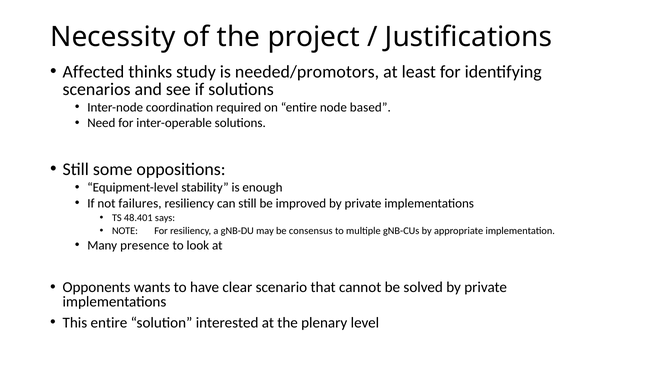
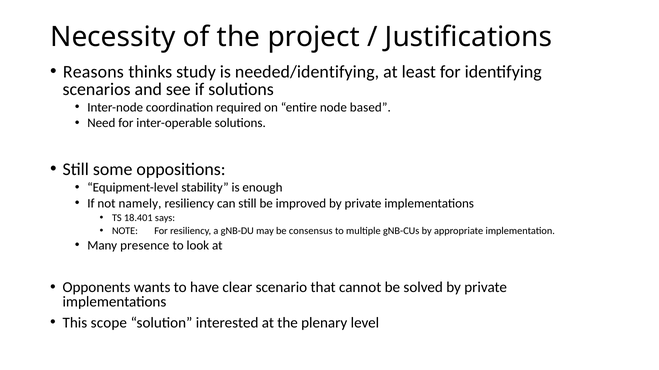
Affected: Affected -> Reasons
needed/promotors: needed/promotors -> needed/identifying
failures: failures -> namely
48.401: 48.401 -> 18.401
This entire: entire -> scope
